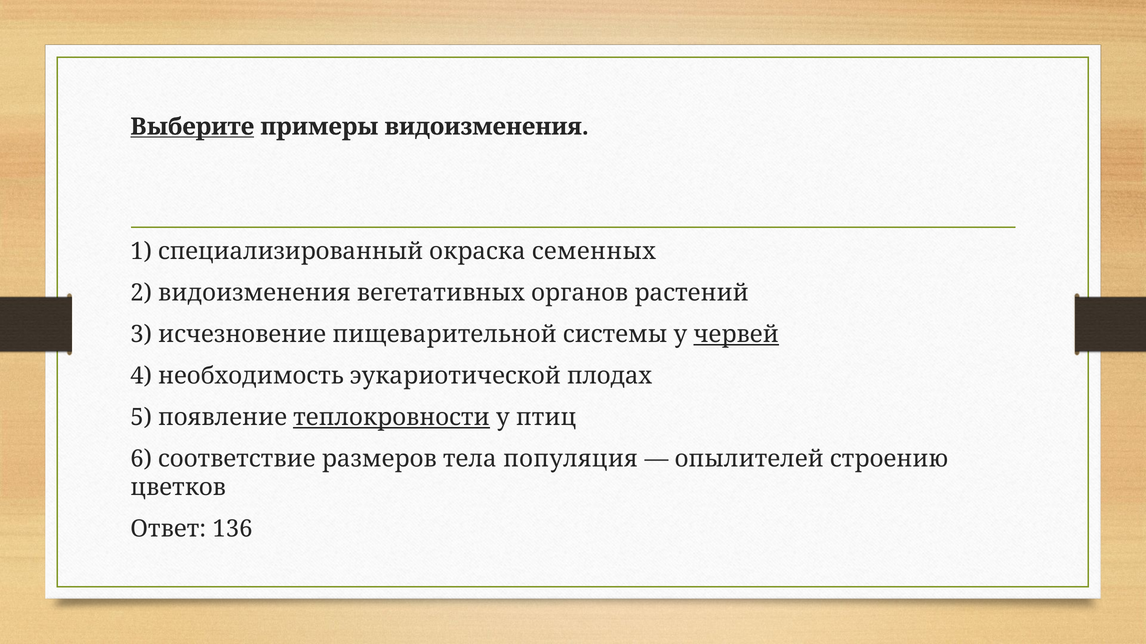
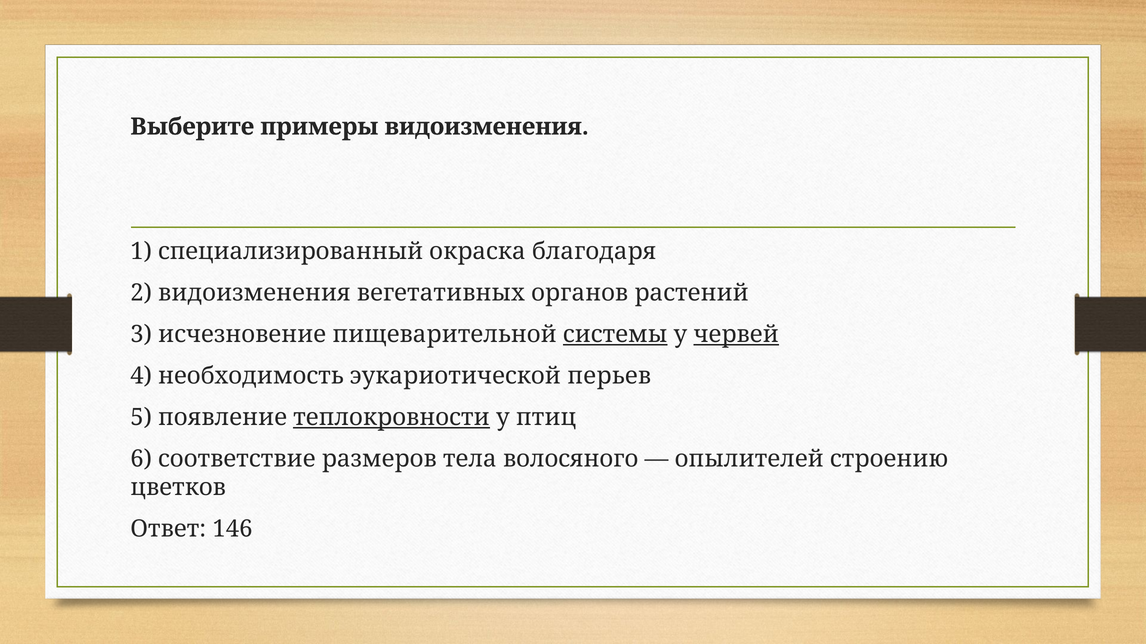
Выберите underline: present -> none
семенных: семенных -> благодаря
системы underline: none -> present
плодах: плодах -> перьев
популяция: популяция -> волосяного
136: 136 -> 146
